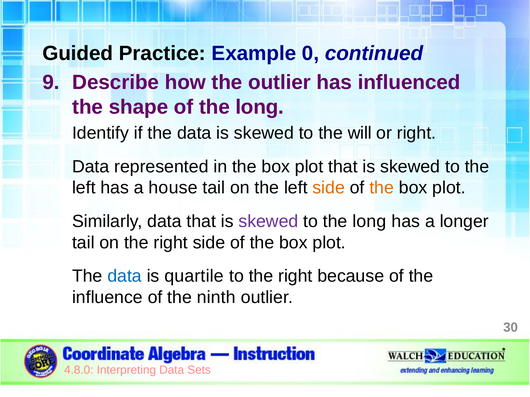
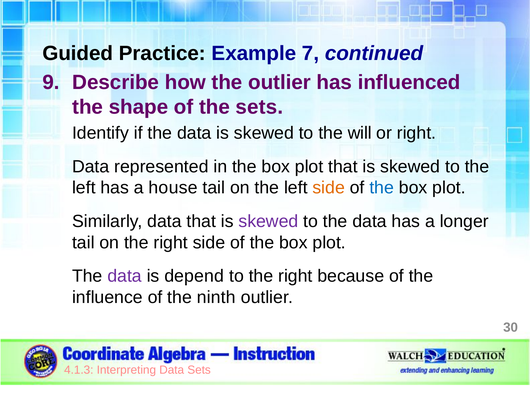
0: 0 -> 7
of the long: long -> sets
the at (382, 188) colour: orange -> blue
to the long: long -> data
data at (125, 276) colour: blue -> purple
quartile: quartile -> depend
4.8.0: 4.8.0 -> 4.1.3
